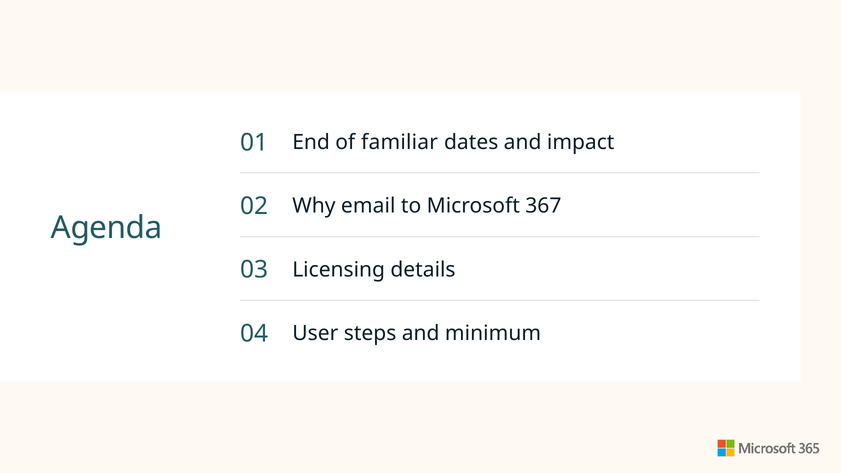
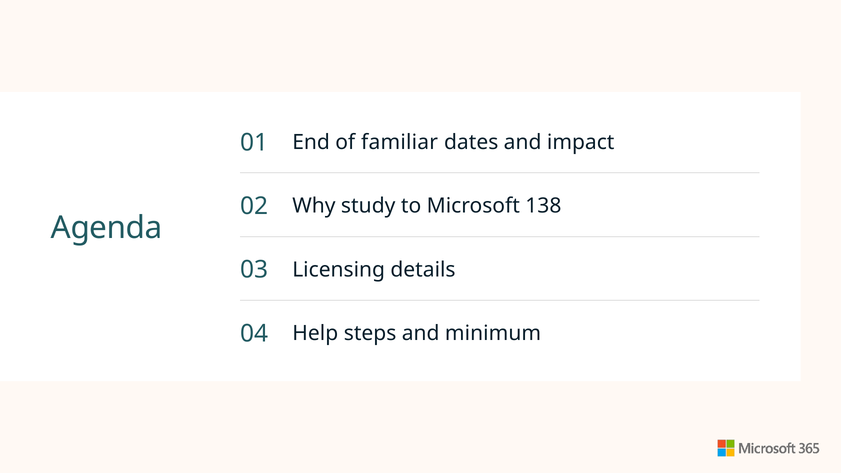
email: email -> study
367: 367 -> 138
User: User -> Help
